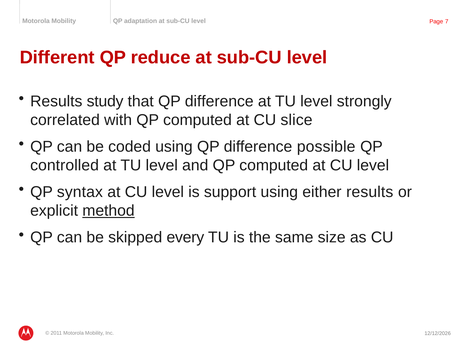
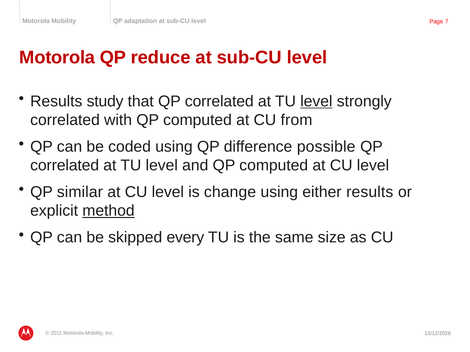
Different at (57, 57): Different -> Motorola
that QP difference: difference -> correlated
level at (316, 101) underline: none -> present
slice: slice -> from
controlled at (65, 166): controlled -> correlated
syntax: syntax -> similar
support: support -> change
